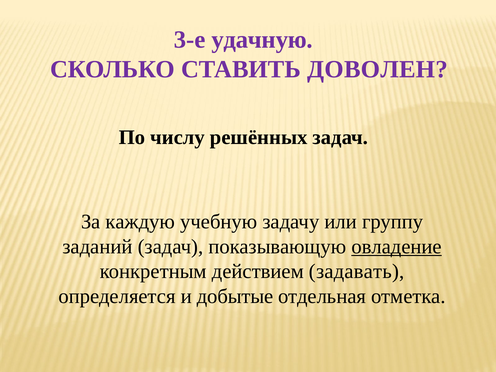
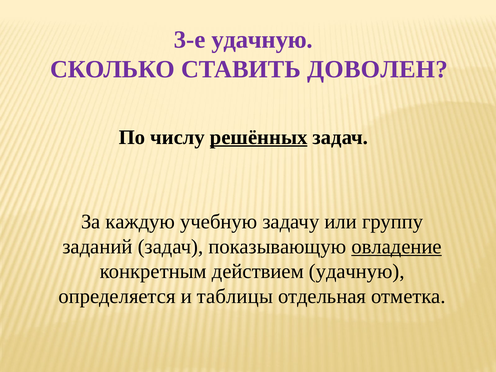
решённых underline: none -> present
действием задавать: задавать -> удачную
добытые: добытые -> таблицы
